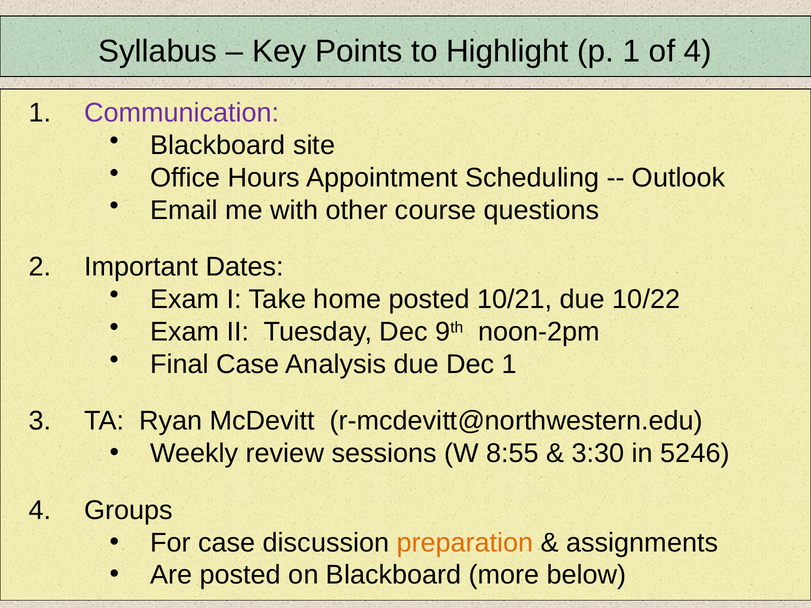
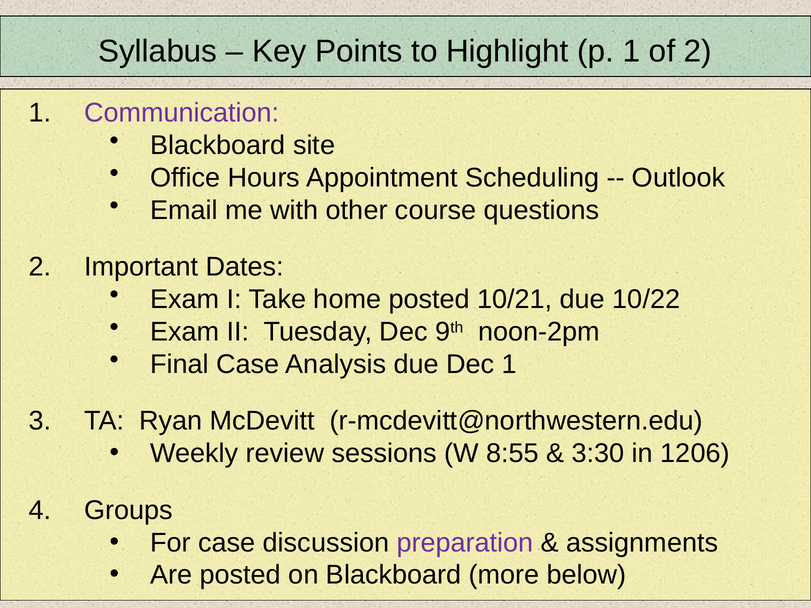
of 4: 4 -> 2
5246: 5246 -> 1206
preparation colour: orange -> purple
